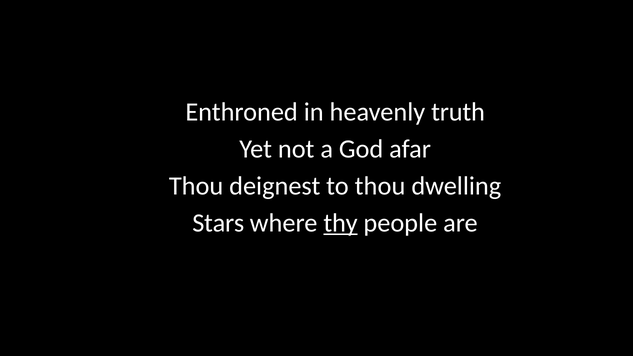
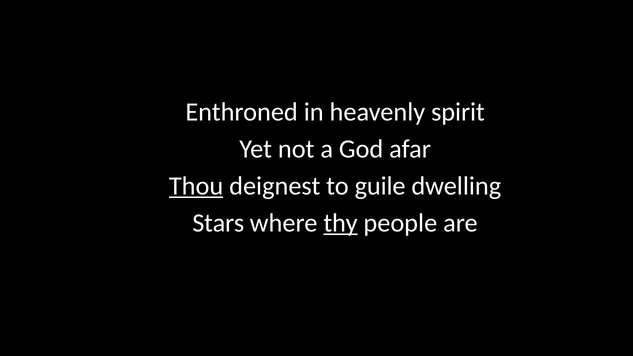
truth: truth -> spirit
Thou at (196, 186) underline: none -> present
to thou: thou -> guile
